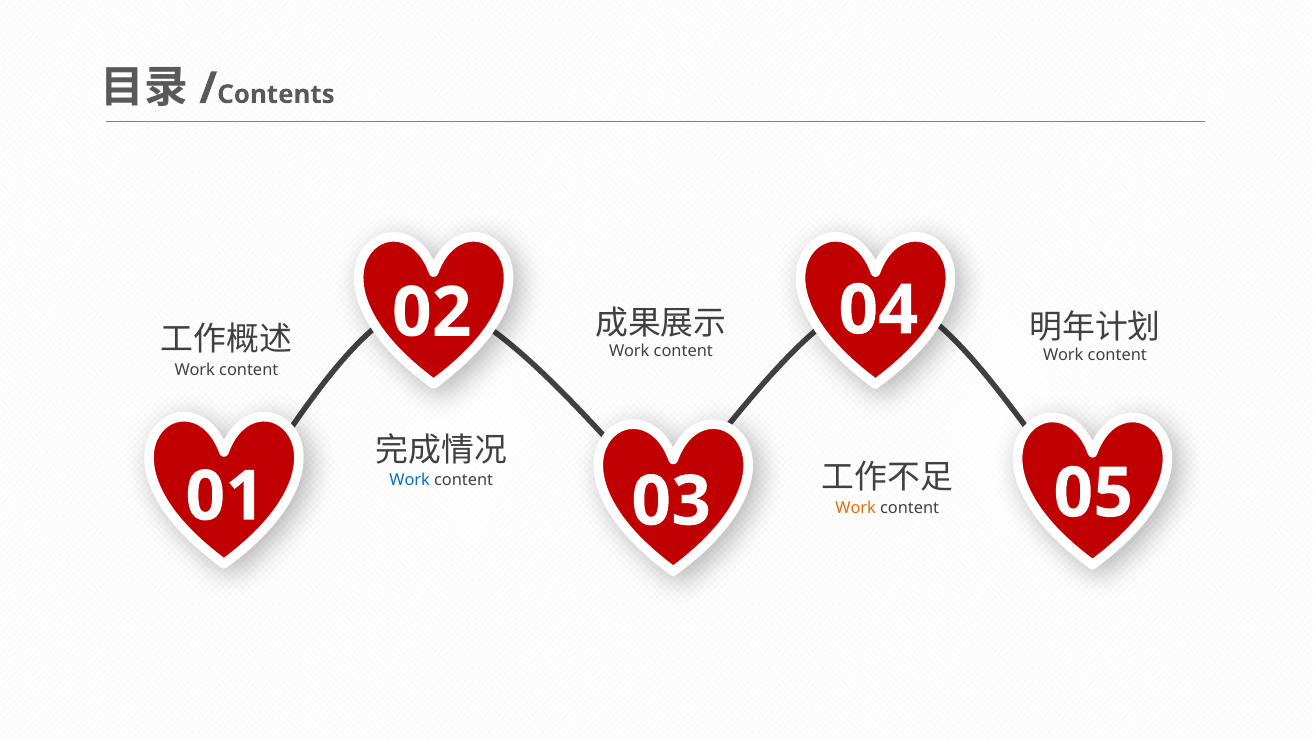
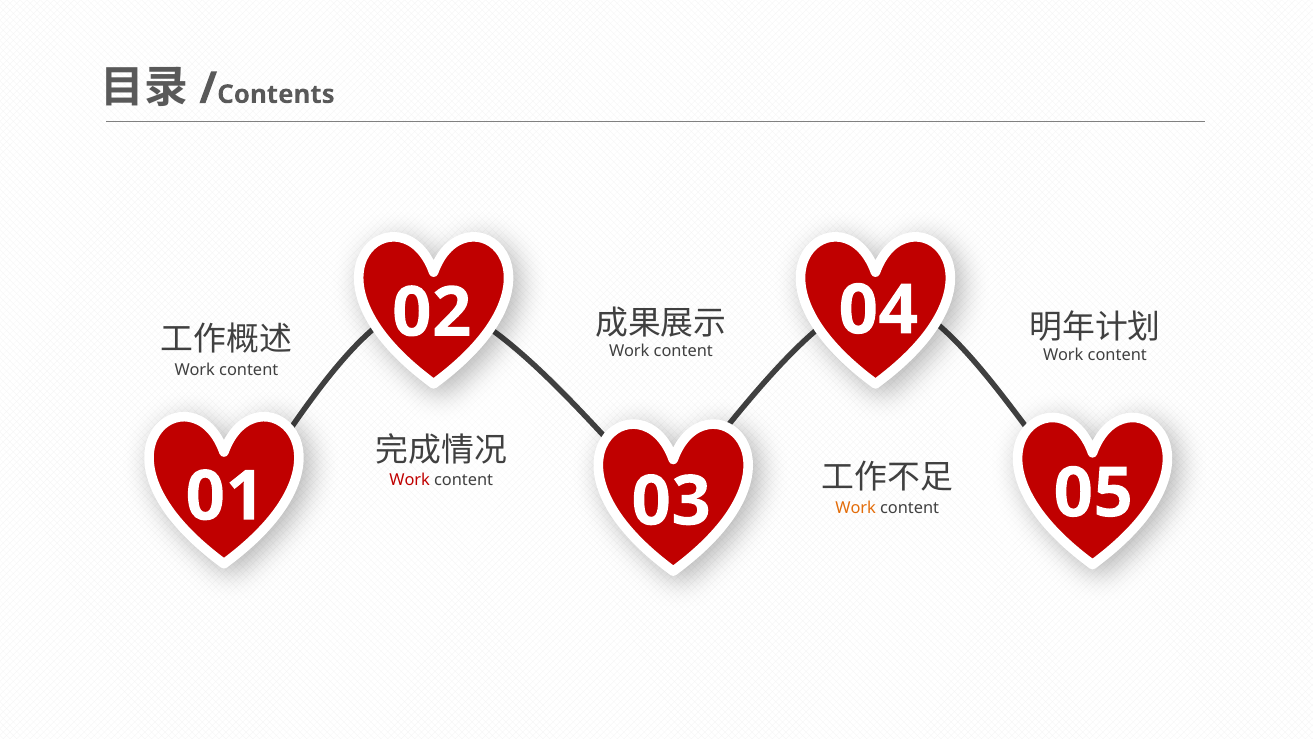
Work at (410, 480) colour: blue -> red
